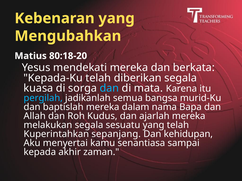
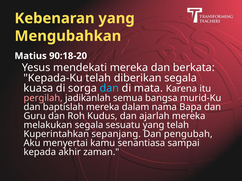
80:18-20: 80:18-20 -> 90:18-20
pergilah colour: light blue -> pink
Allah: Allah -> Guru
kehidupan: kehidupan -> pengubah
